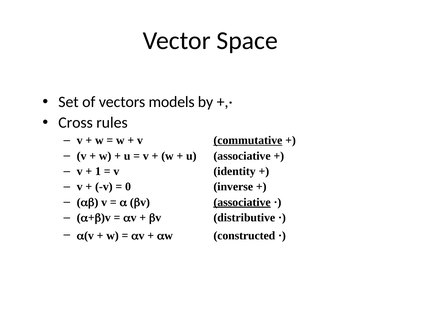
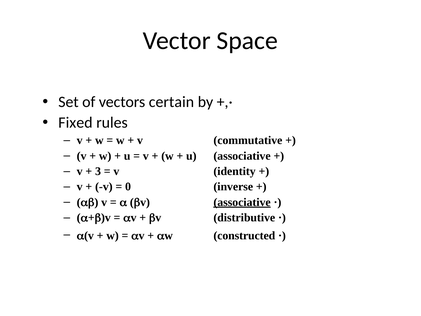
models: models -> certain
Cross: Cross -> Fixed
commutative underline: present -> none
1: 1 -> 3
